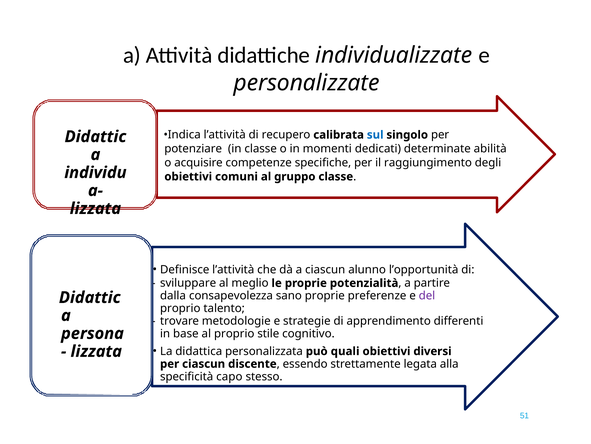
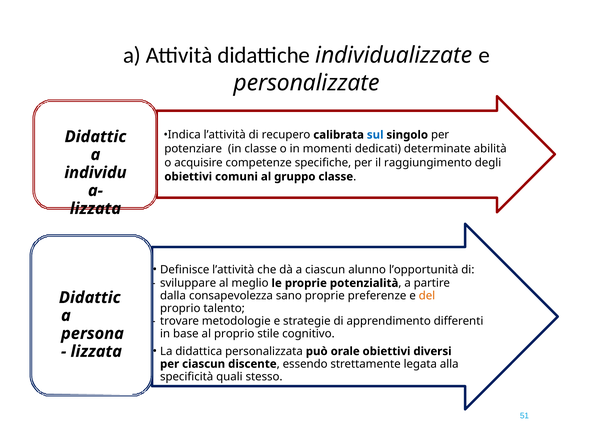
del colour: purple -> orange
quali: quali -> orale
capo: capo -> quali
